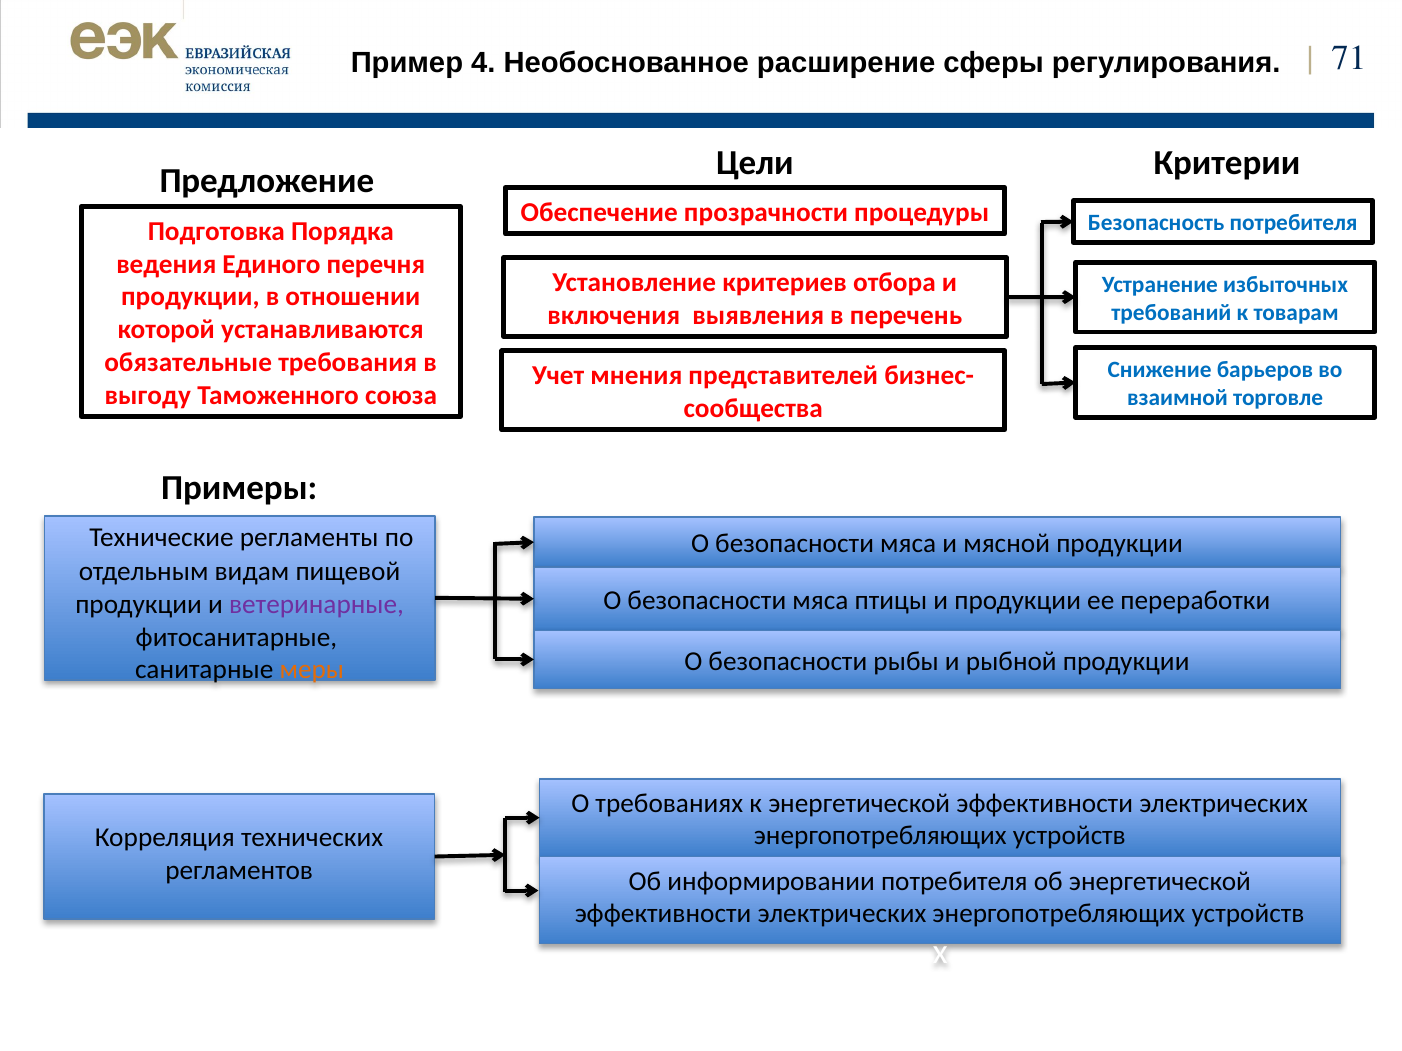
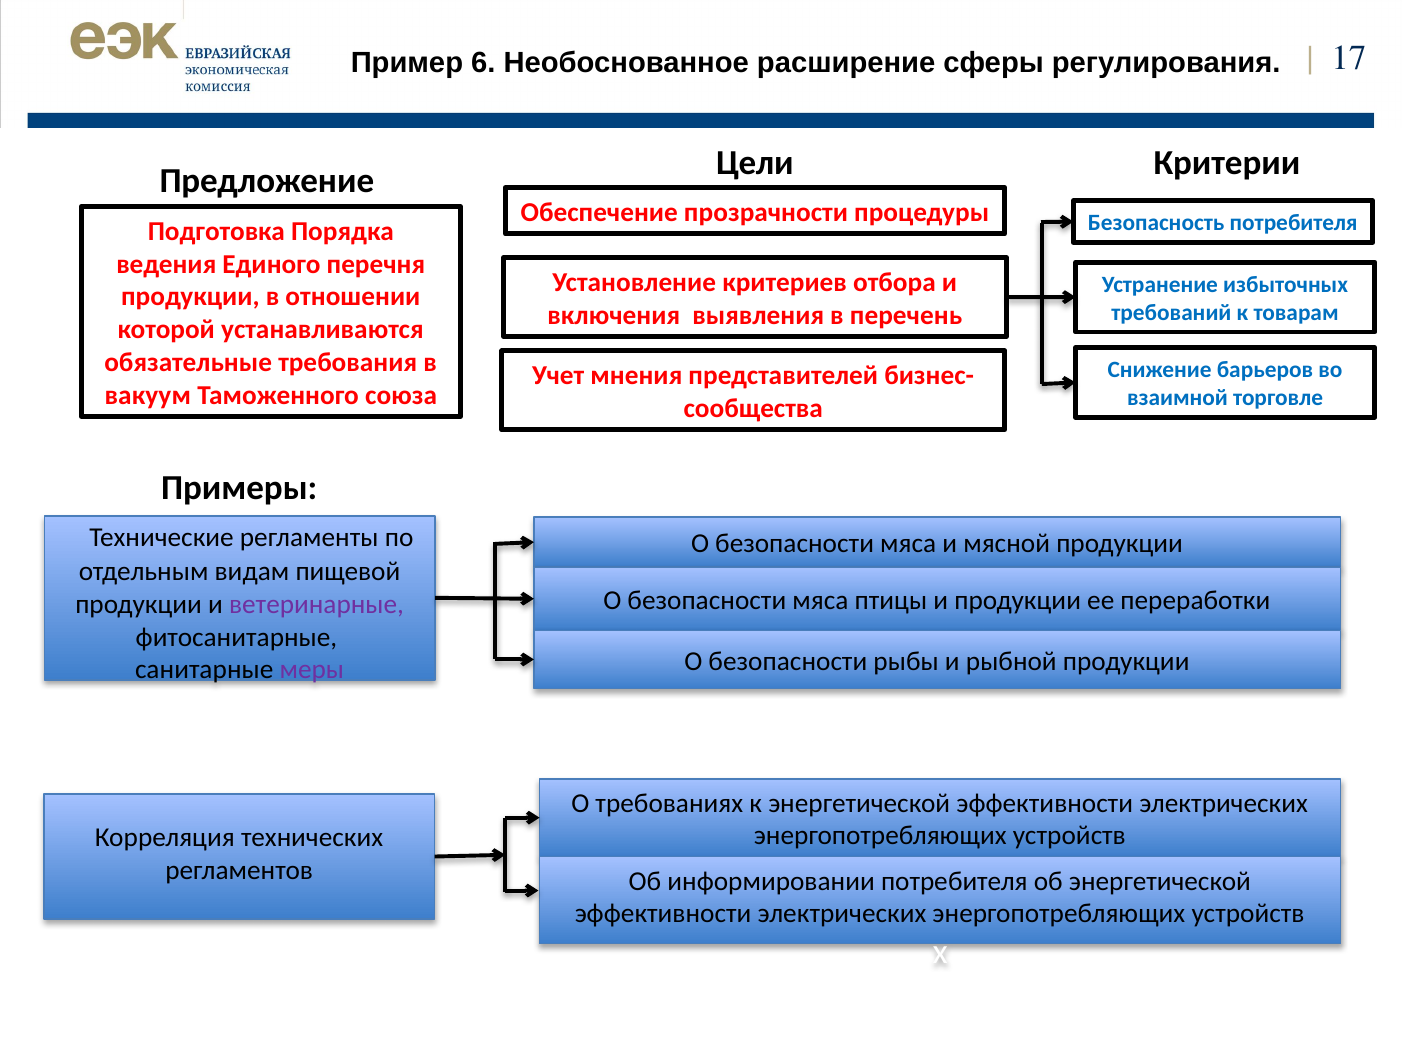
71: 71 -> 17
4: 4 -> 6
выгоду: выгоду -> вакуум
меры colour: orange -> purple
